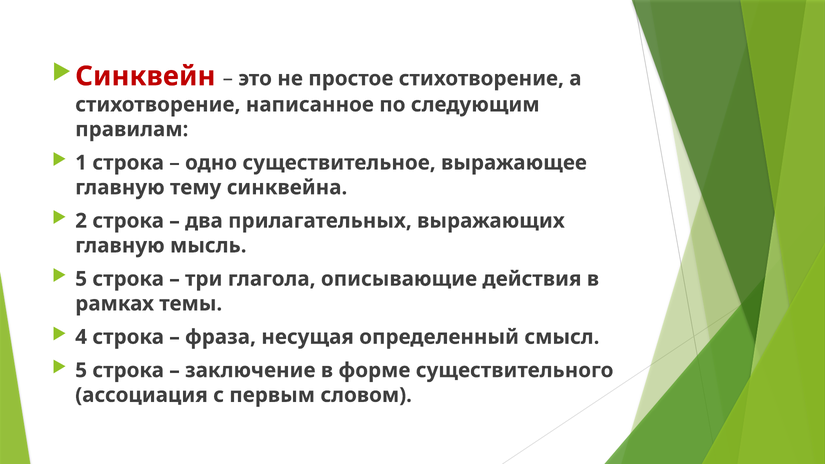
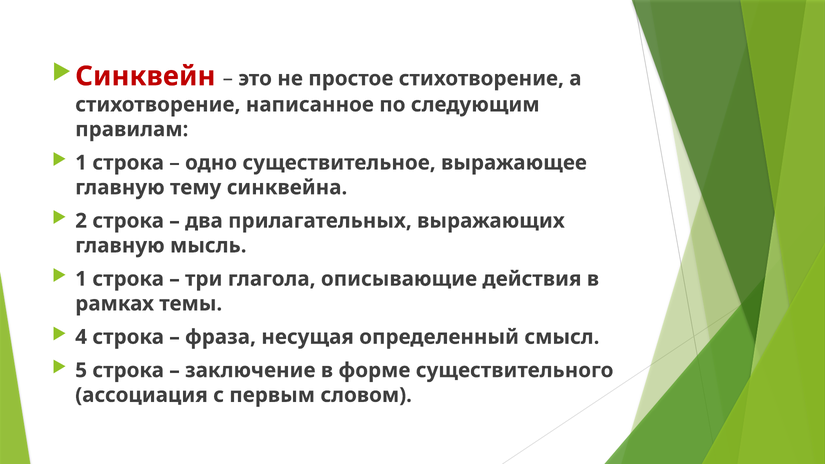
5 at (81, 279): 5 -> 1
